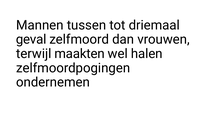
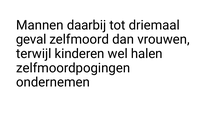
tussen: tussen -> daarbij
maakten: maakten -> kinderen
